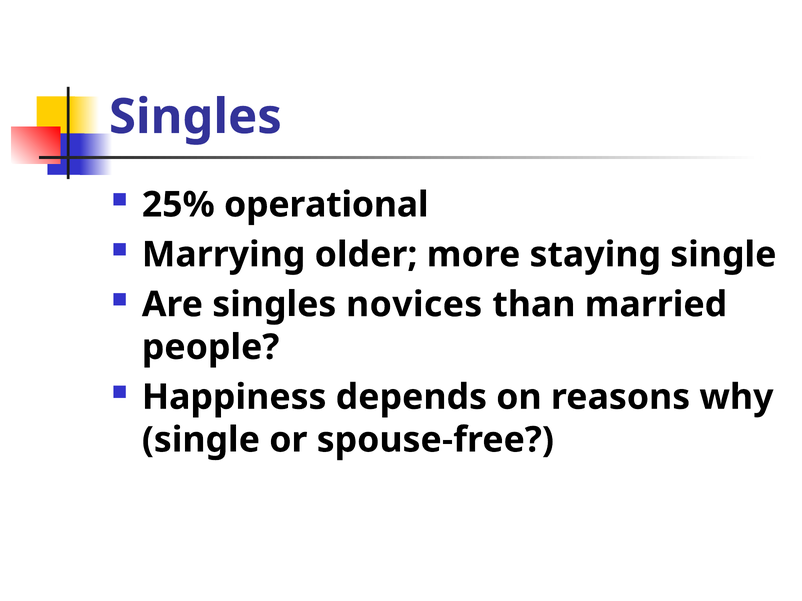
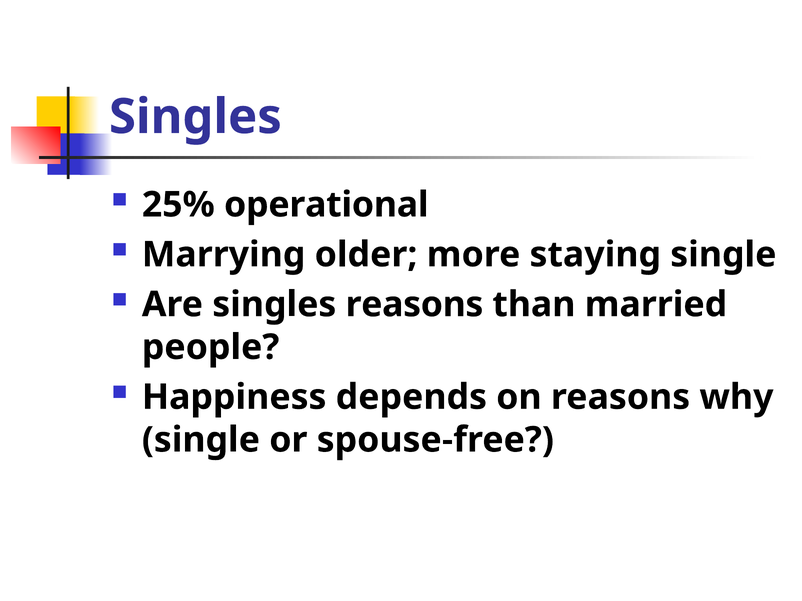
singles novices: novices -> reasons
